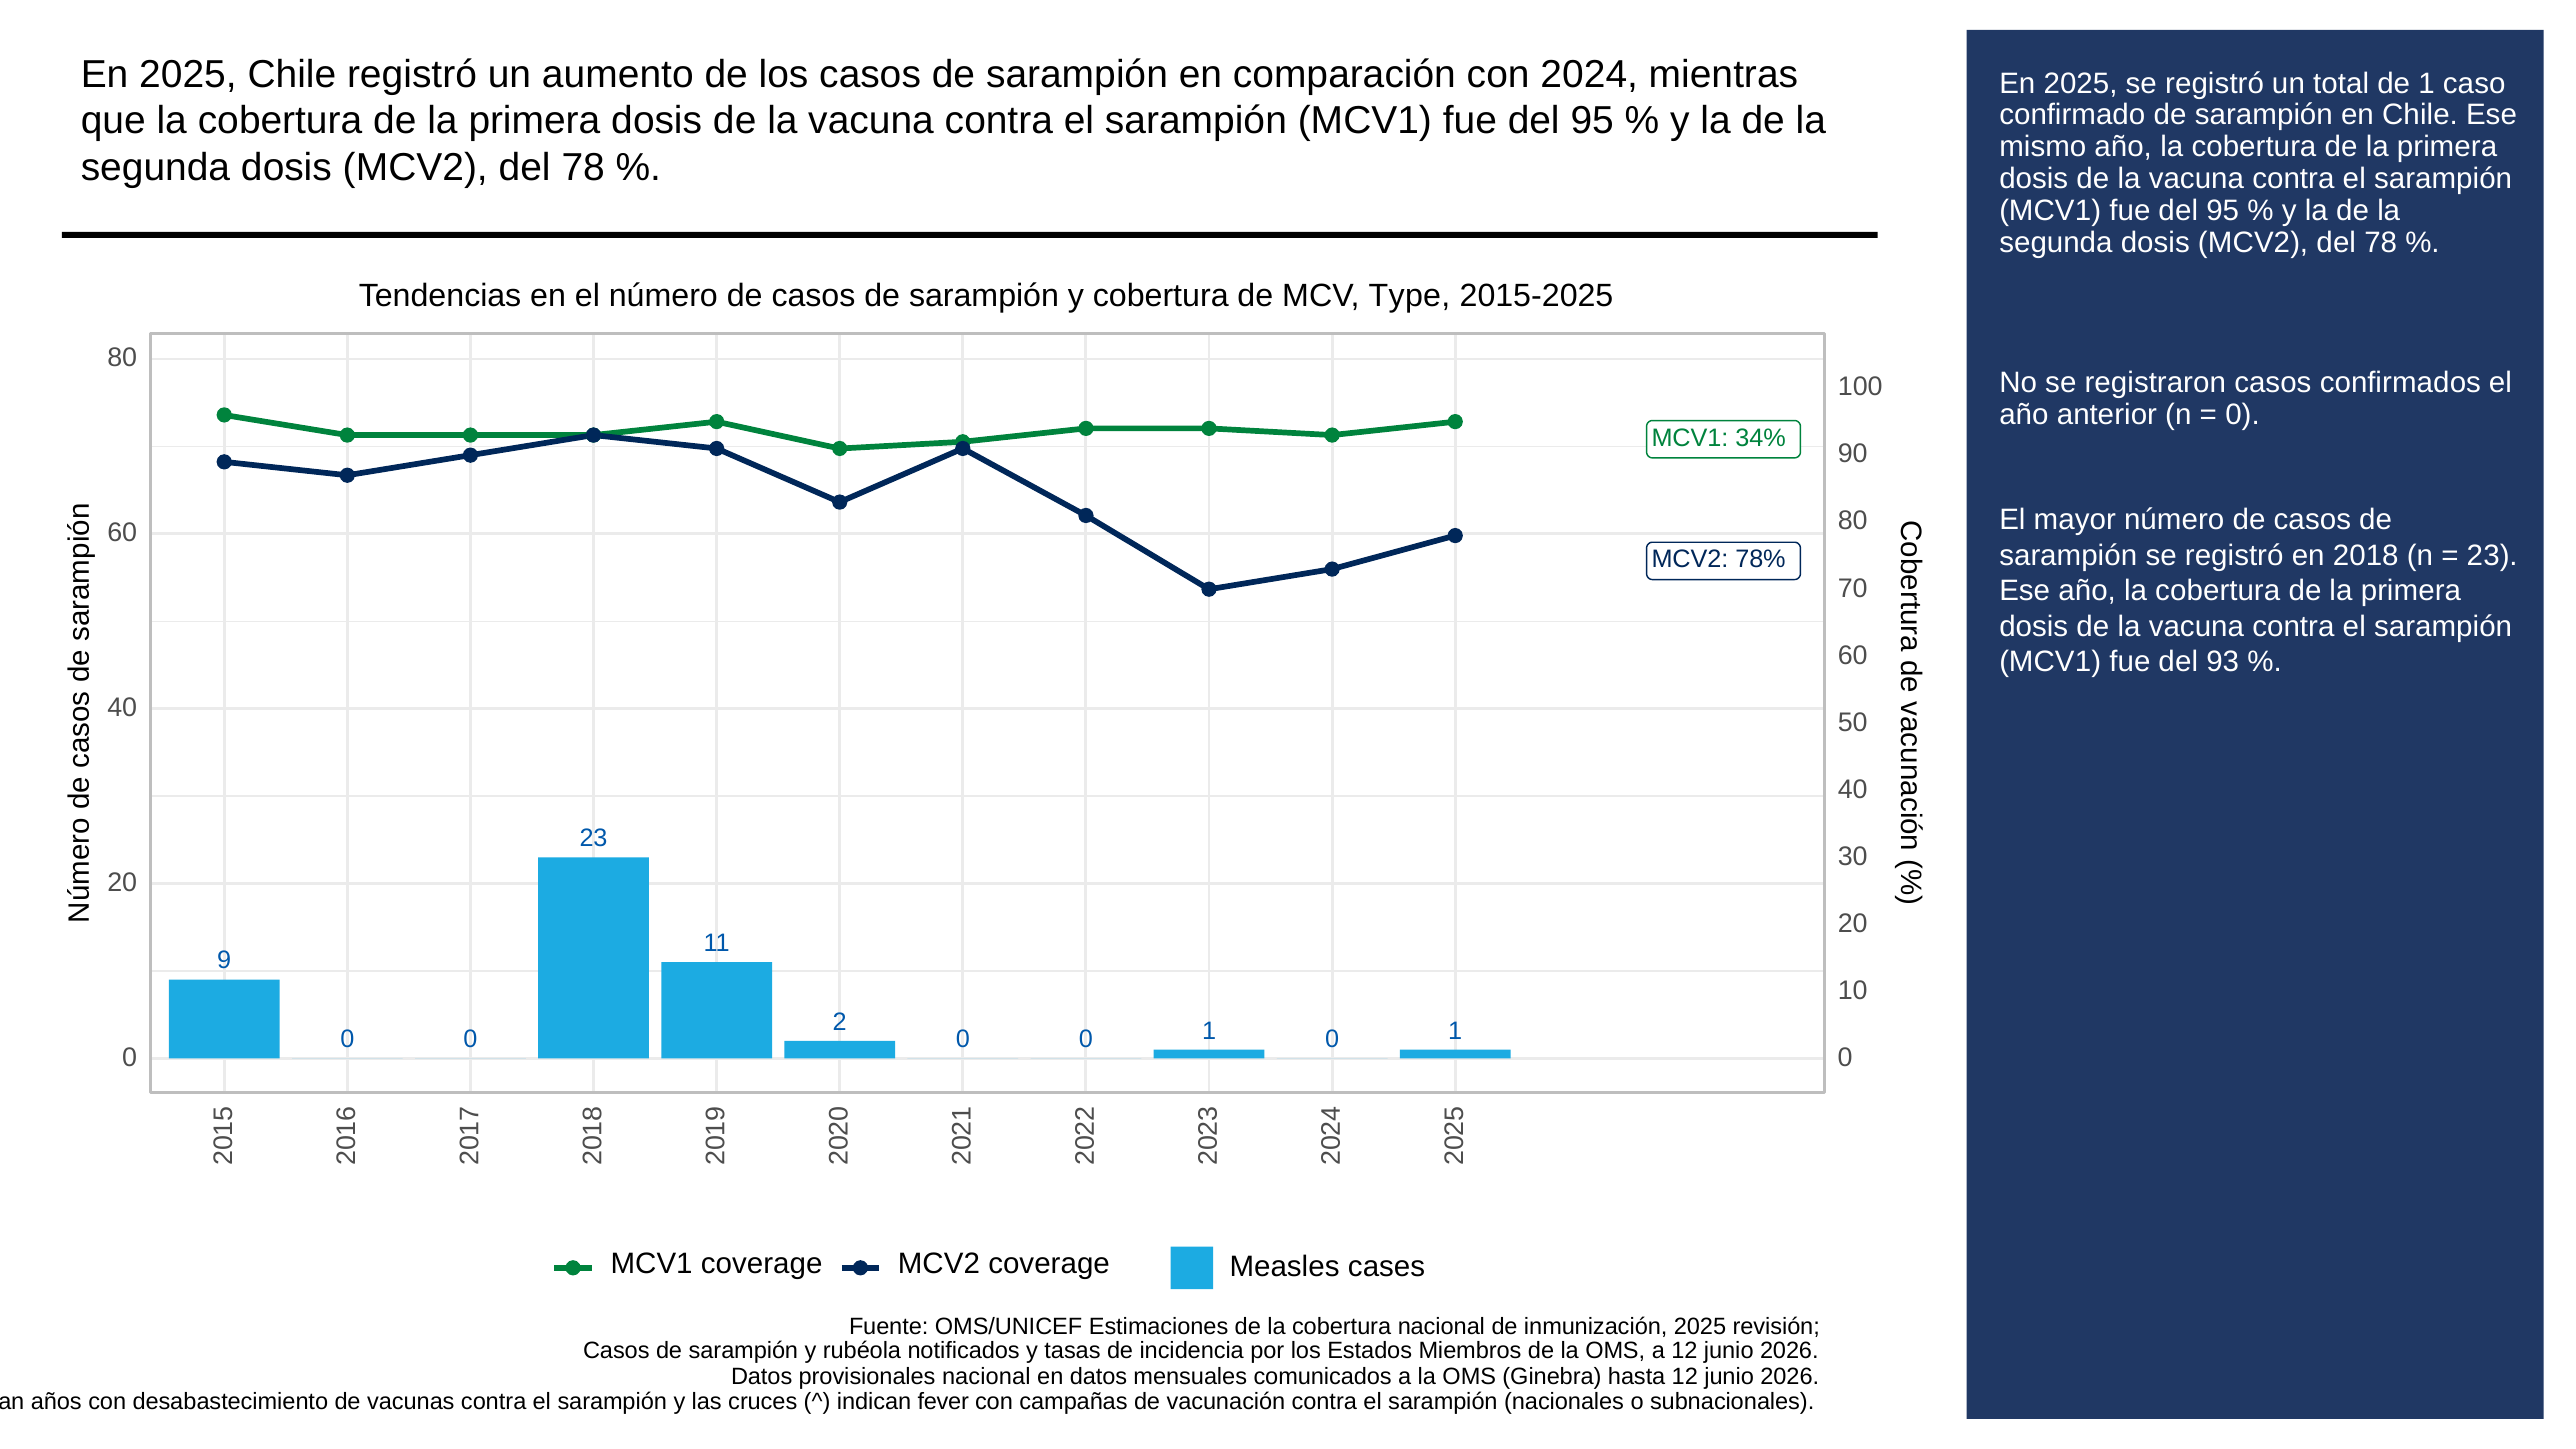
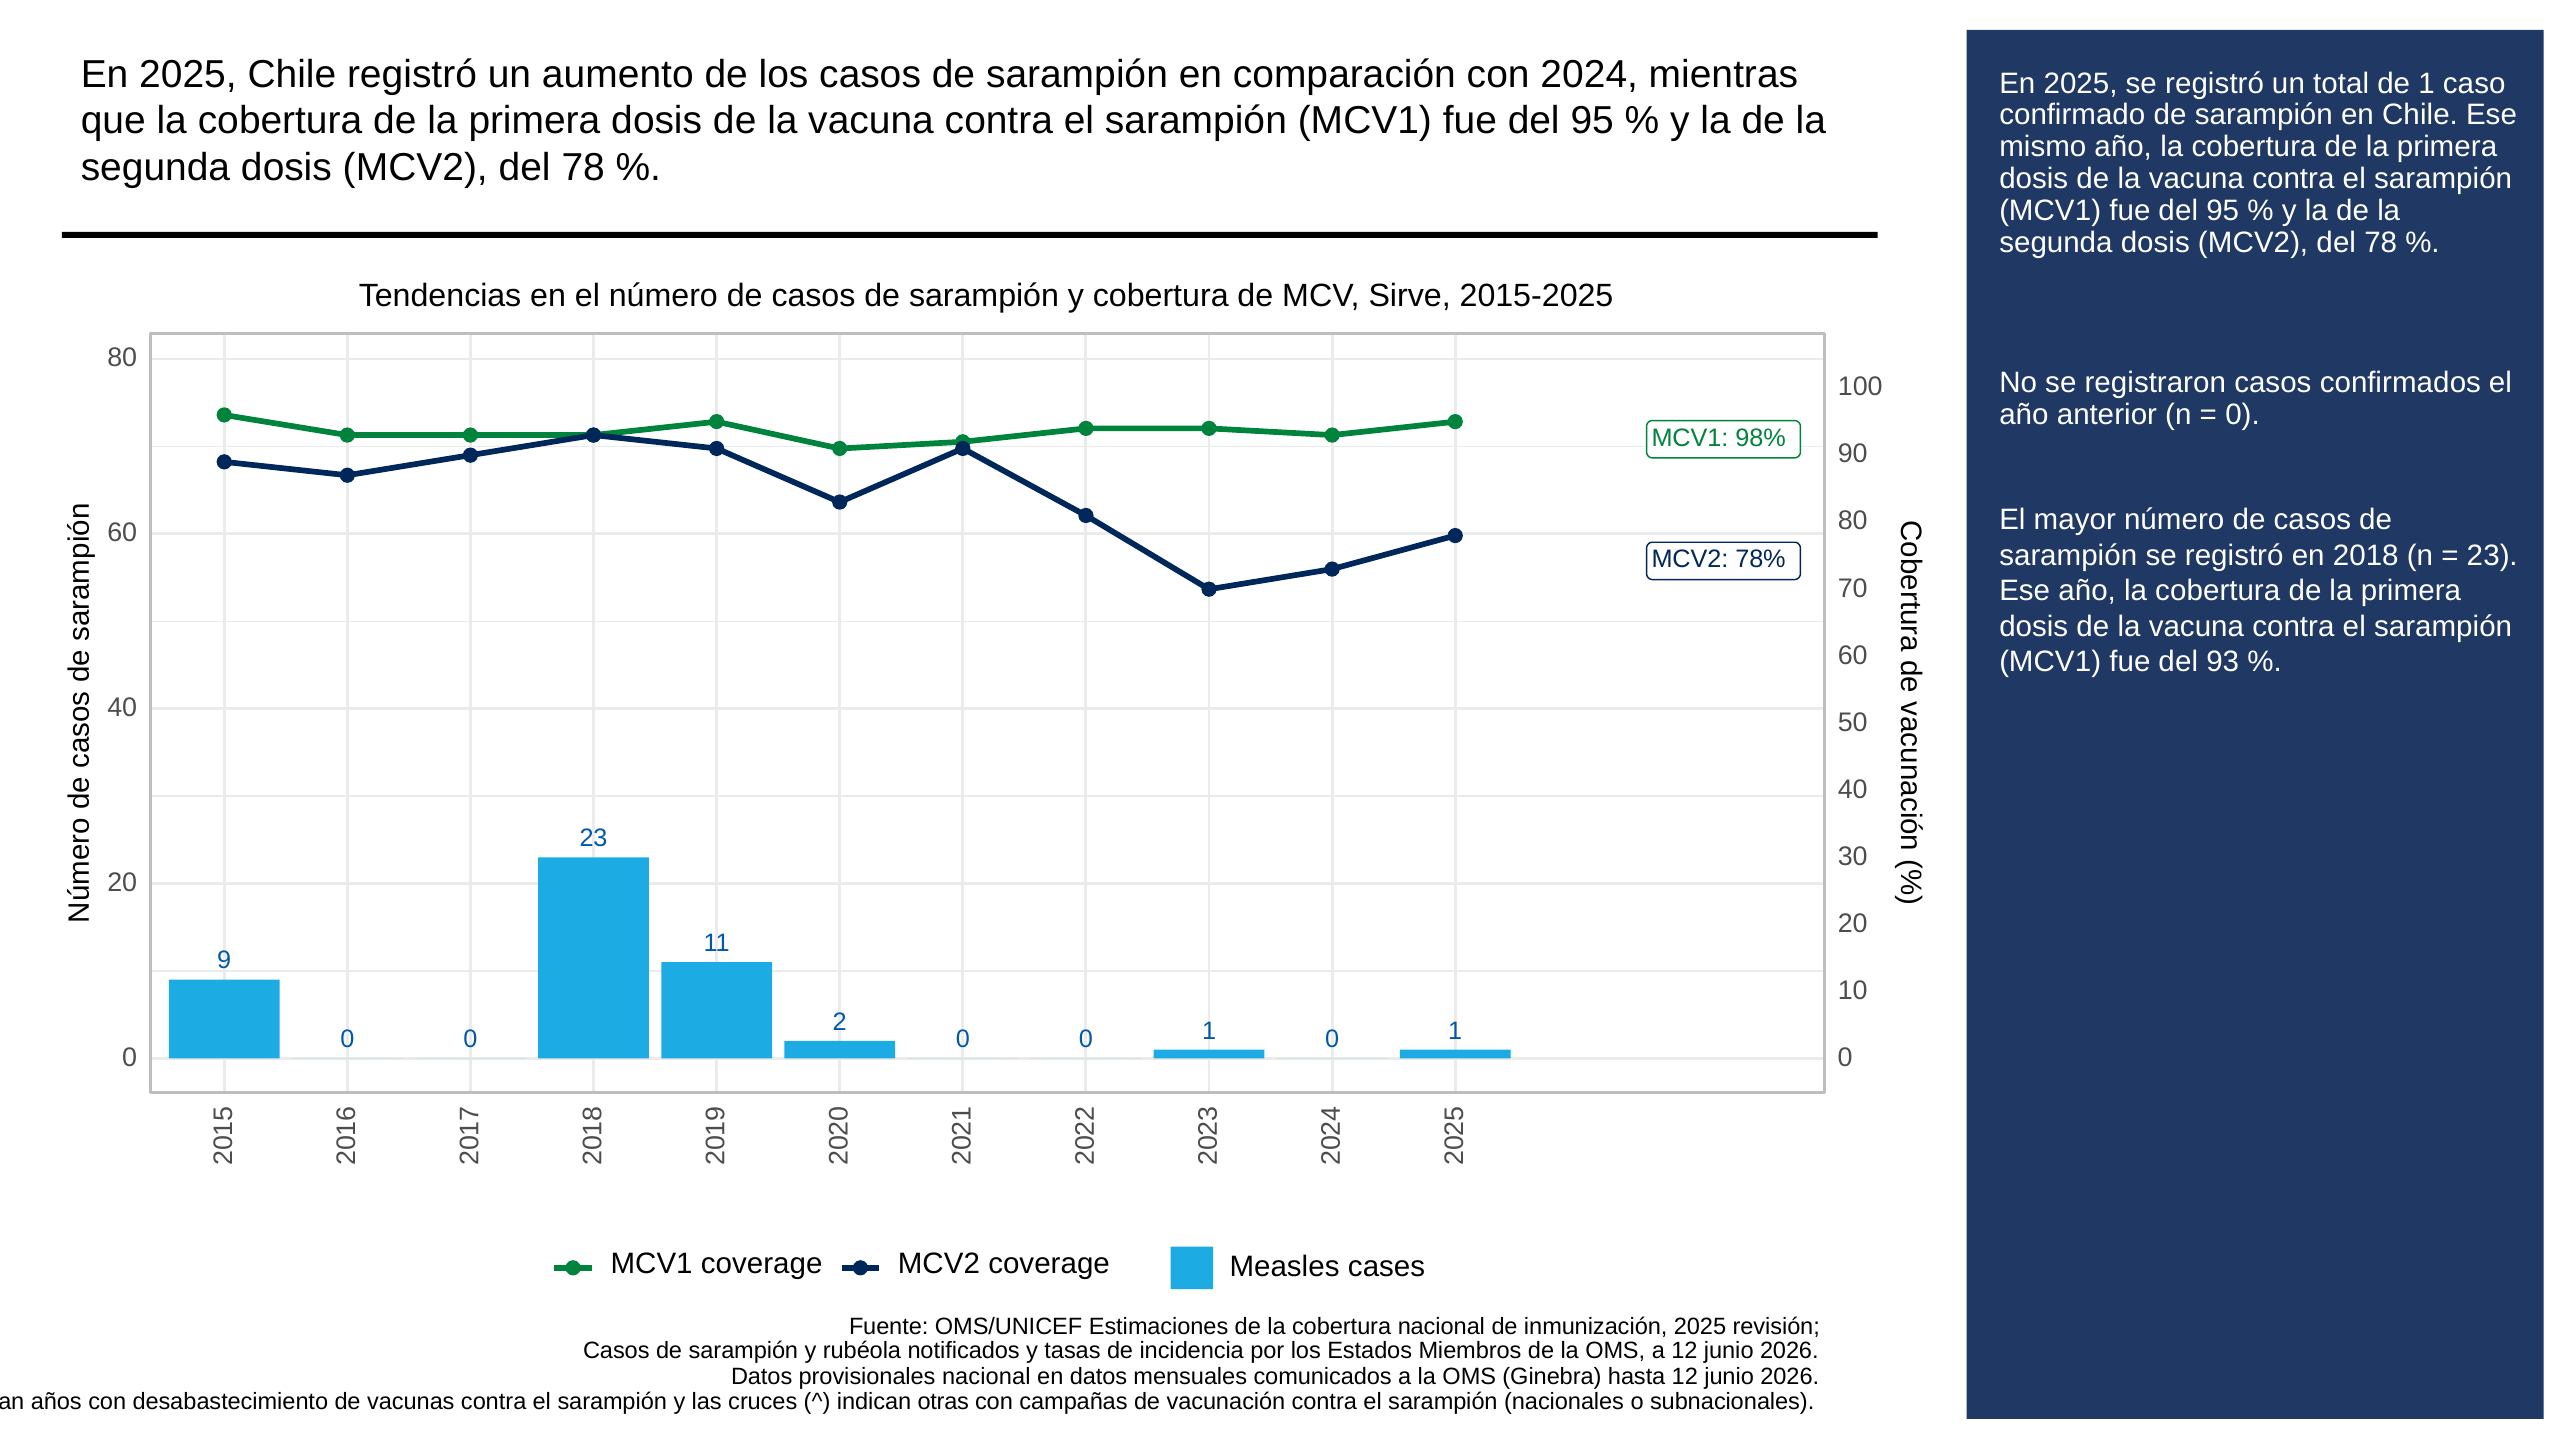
Type: Type -> Sirve
34%: 34% -> 98%
fever: fever -> otras
